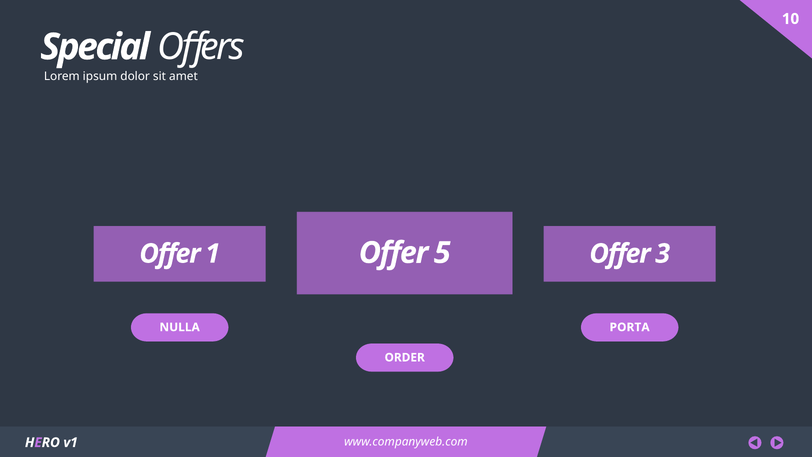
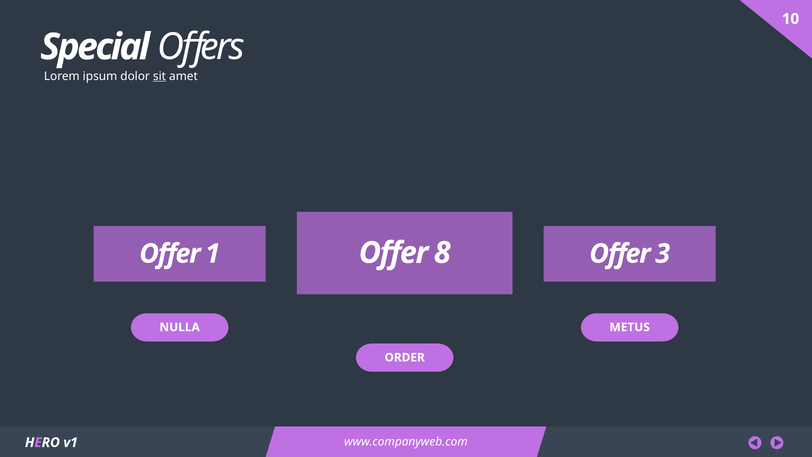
sit underline: none -> present
5: 5 -> 8
PORTA: PORTA -> METUS
